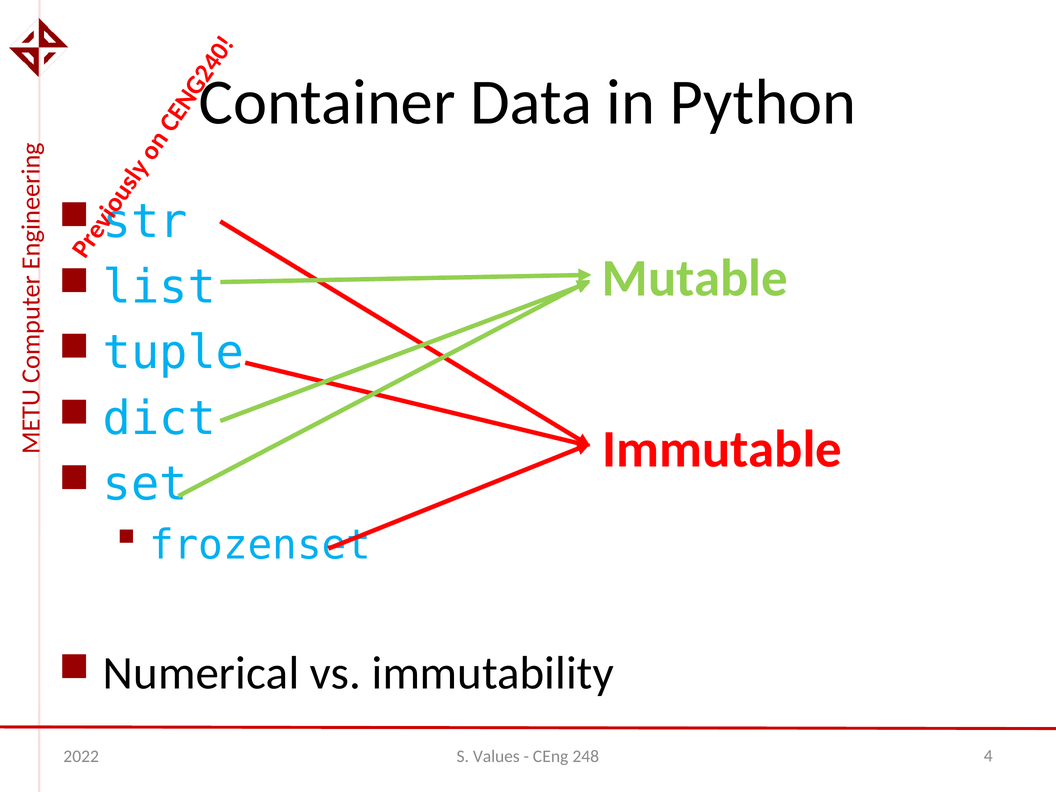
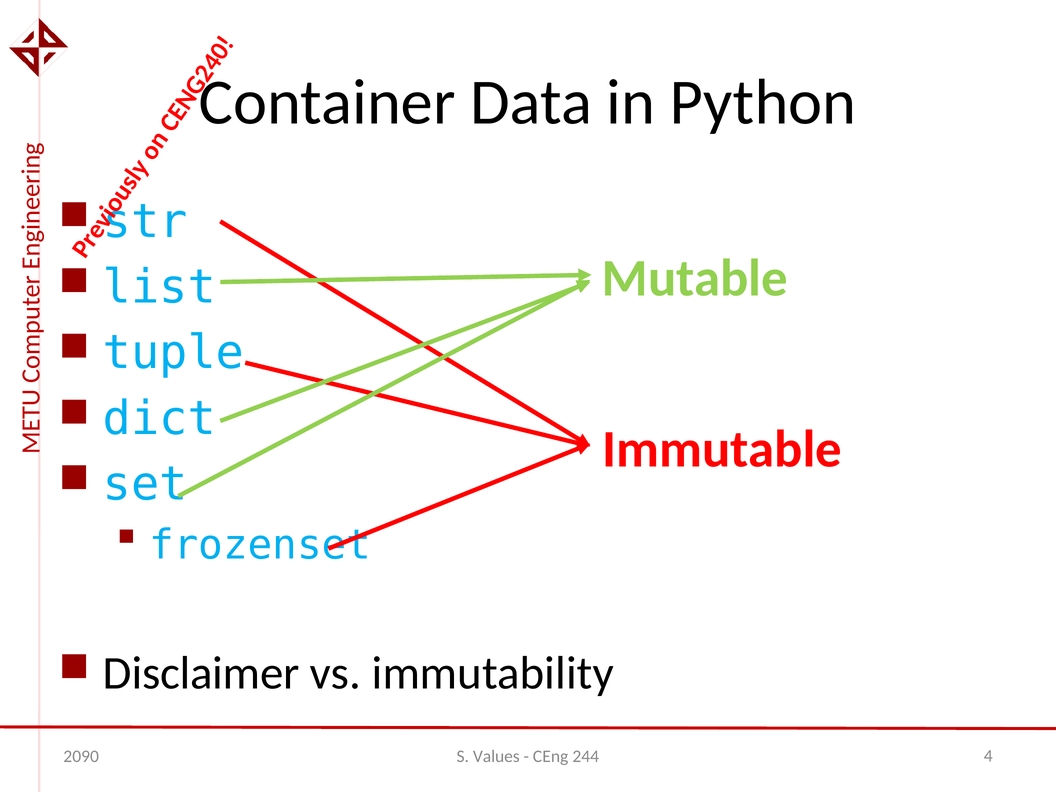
Numerical: Numerical -> Disclaimer
2022: 2022 -> 2090
248: 248 -> 244
